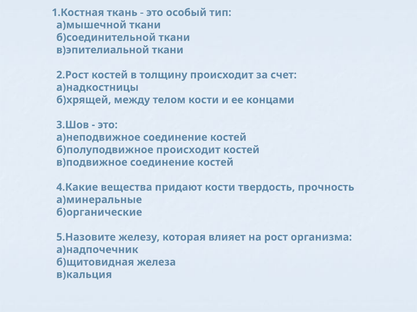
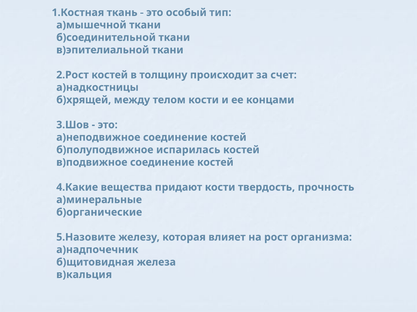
б)полуподвижное происходит: происходит -> испарилась
